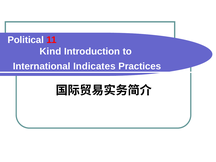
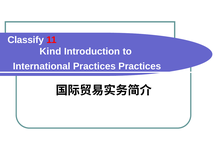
Political: Political -> Classify
International Indicates: Indicates -> Practices
